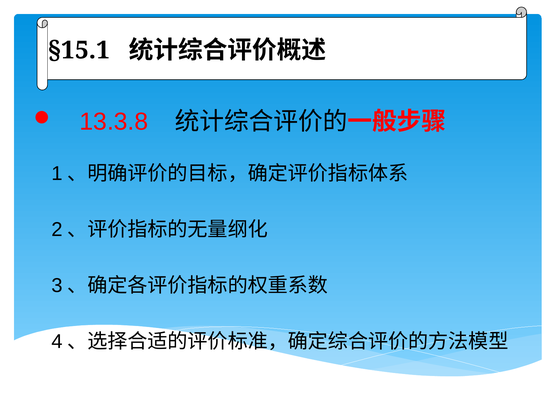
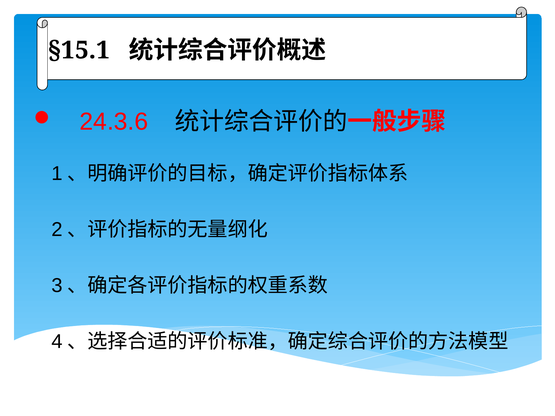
13.3.8: 13.3.8 -> 24.3.6
